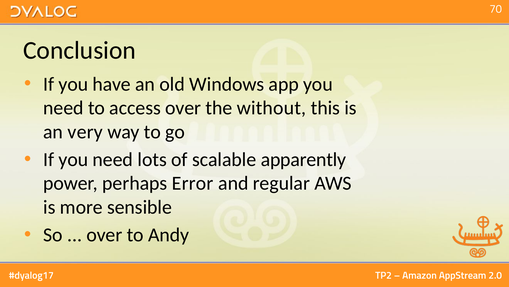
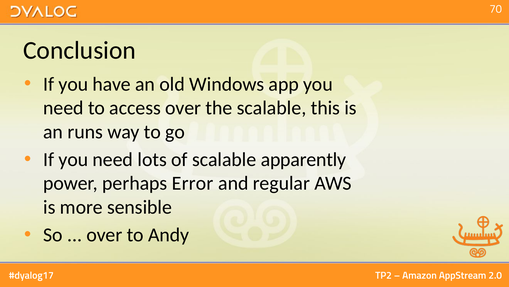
the without: without -> scalable
very: very -> runs
